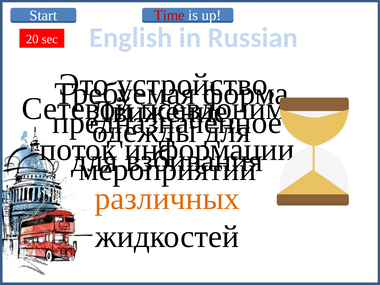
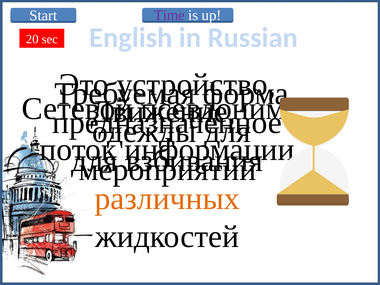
Time colour: red -> purple
